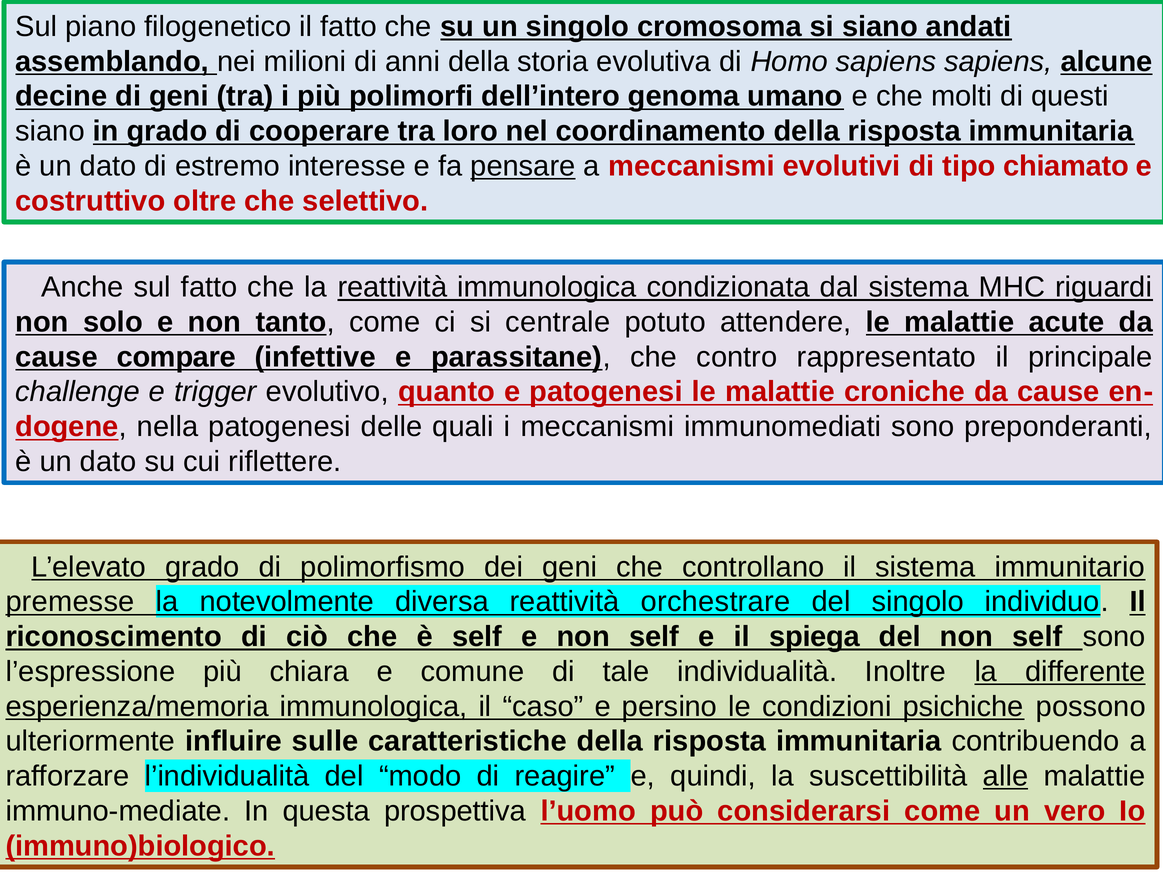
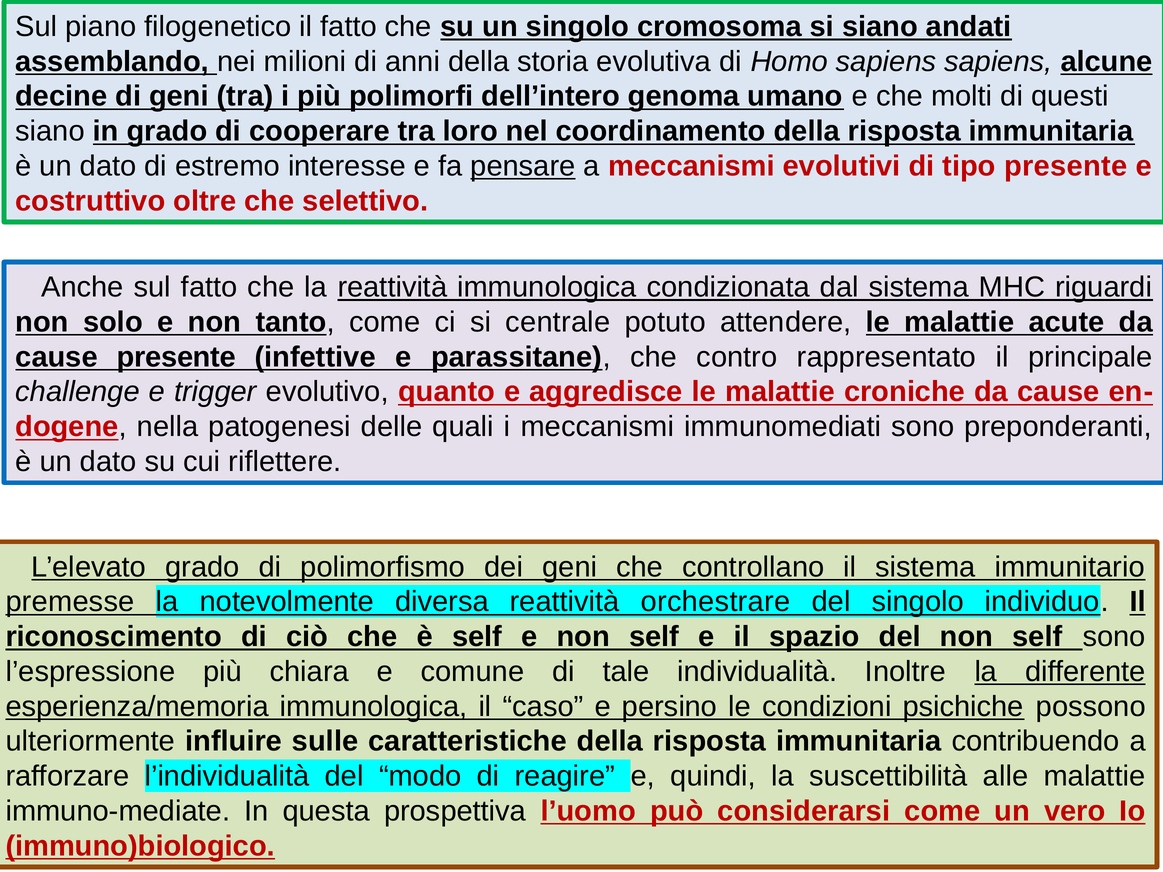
tipo chiamato: chiamato -> presente
cause compare: compare -> presente
e patogenesi: patogenesi -> aggredisce
spiega: spiega -> spazio
alle underline: present -> none
